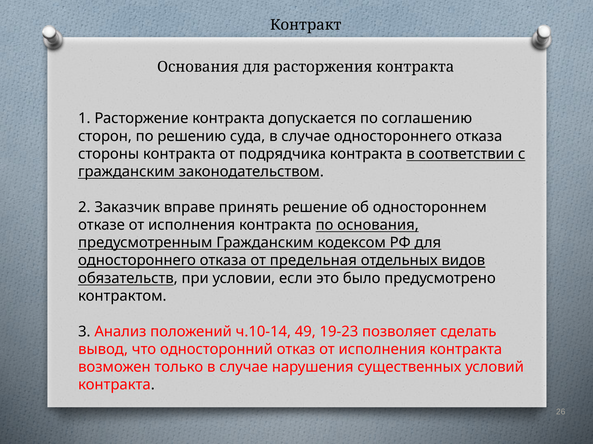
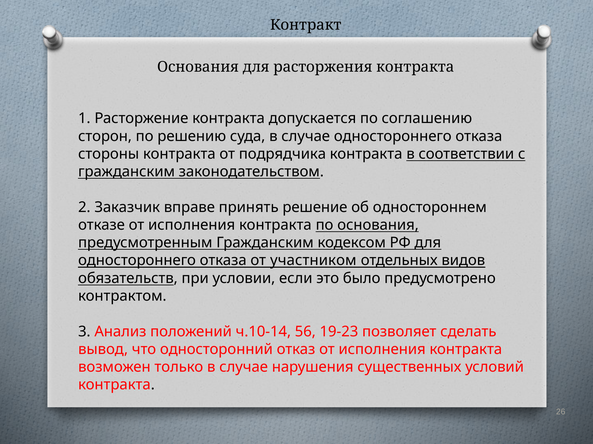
предельная: предельная -> участником
49: 49 -> 56
